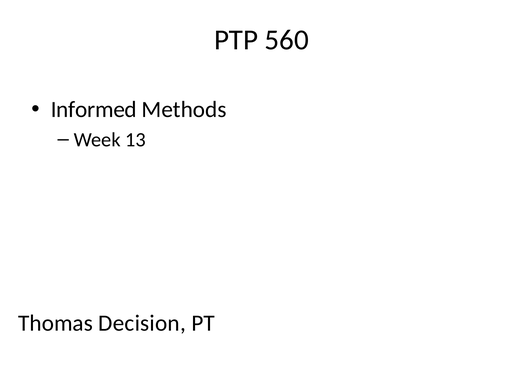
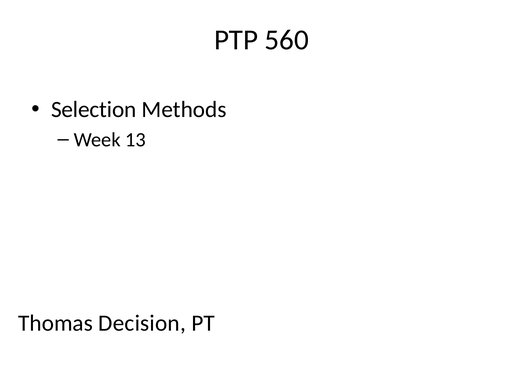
Informed: Informed -> Selection
